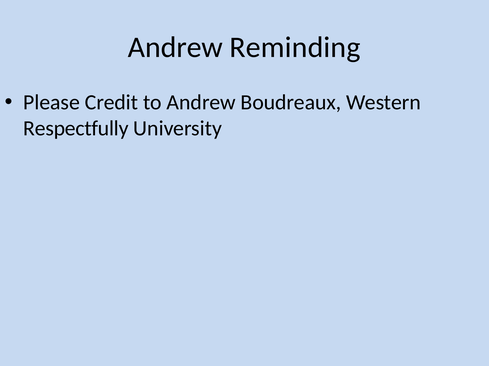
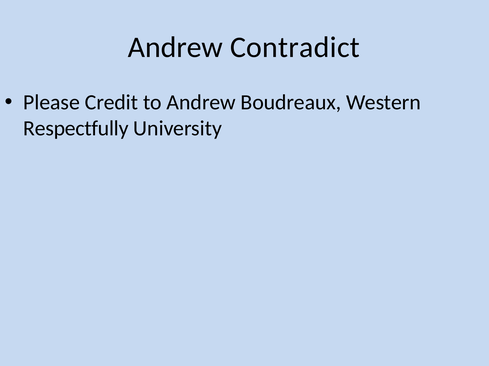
Reminding: Reminding -> Contradict
